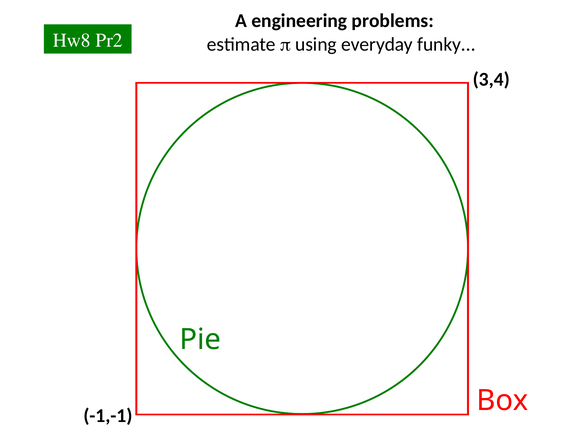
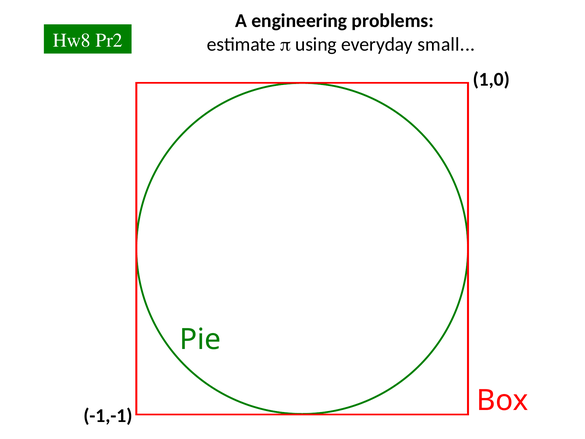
funky: funky -> small
3,4: 3,4 -> 1,0
